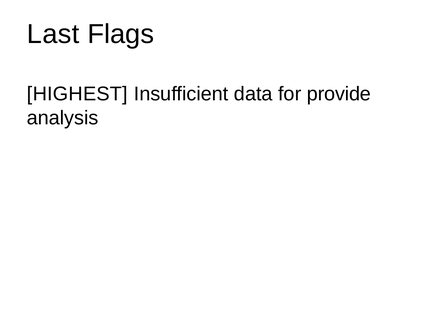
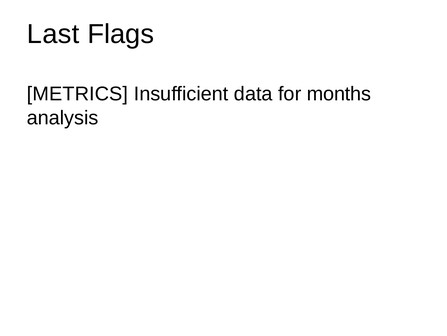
HIGHEST: HIGHEST -> METRICS
provide: provide -> months
